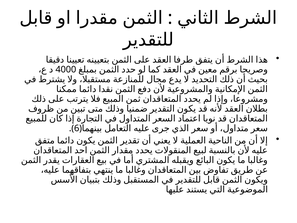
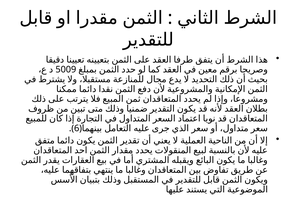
4000: 4000 -> 5009
